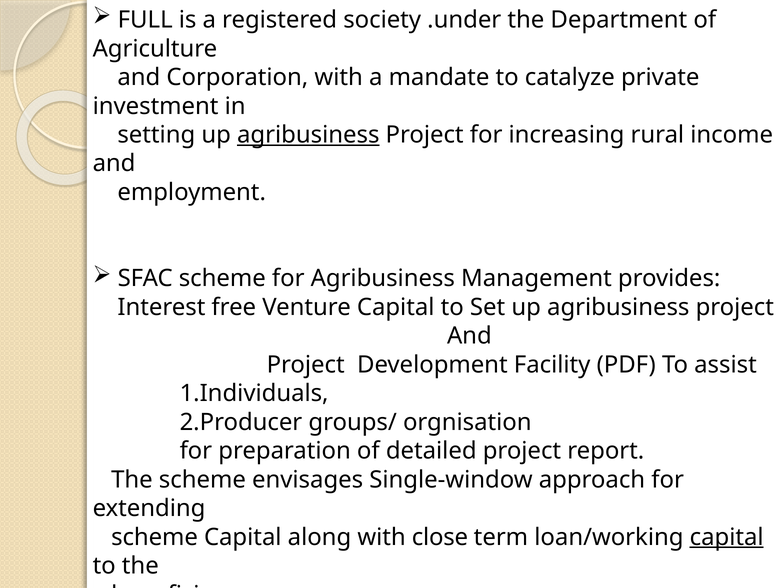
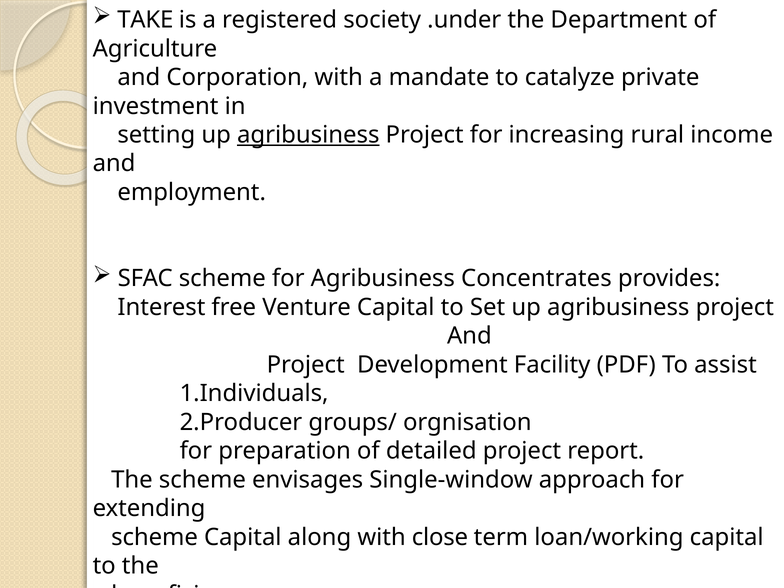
FULL: FULL -> TAKE
Management: Management -> Concentrates
capital at (727, 537) underline: present -> none
